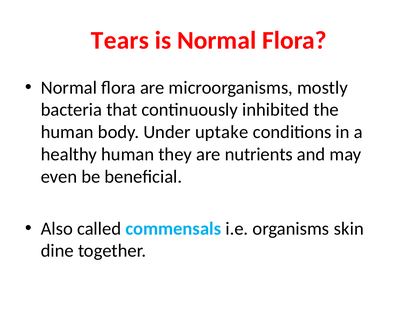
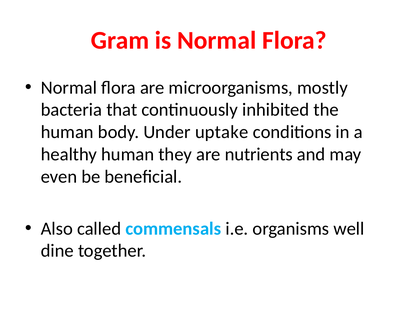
Tears: Tears -> Gram
skin: skin -> well
